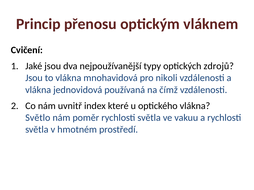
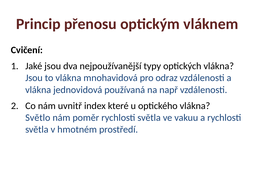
optických zdrojů: zdrojů -> vlákna
nikoli: nikoli -> odraz
čímž: čímž -> např
